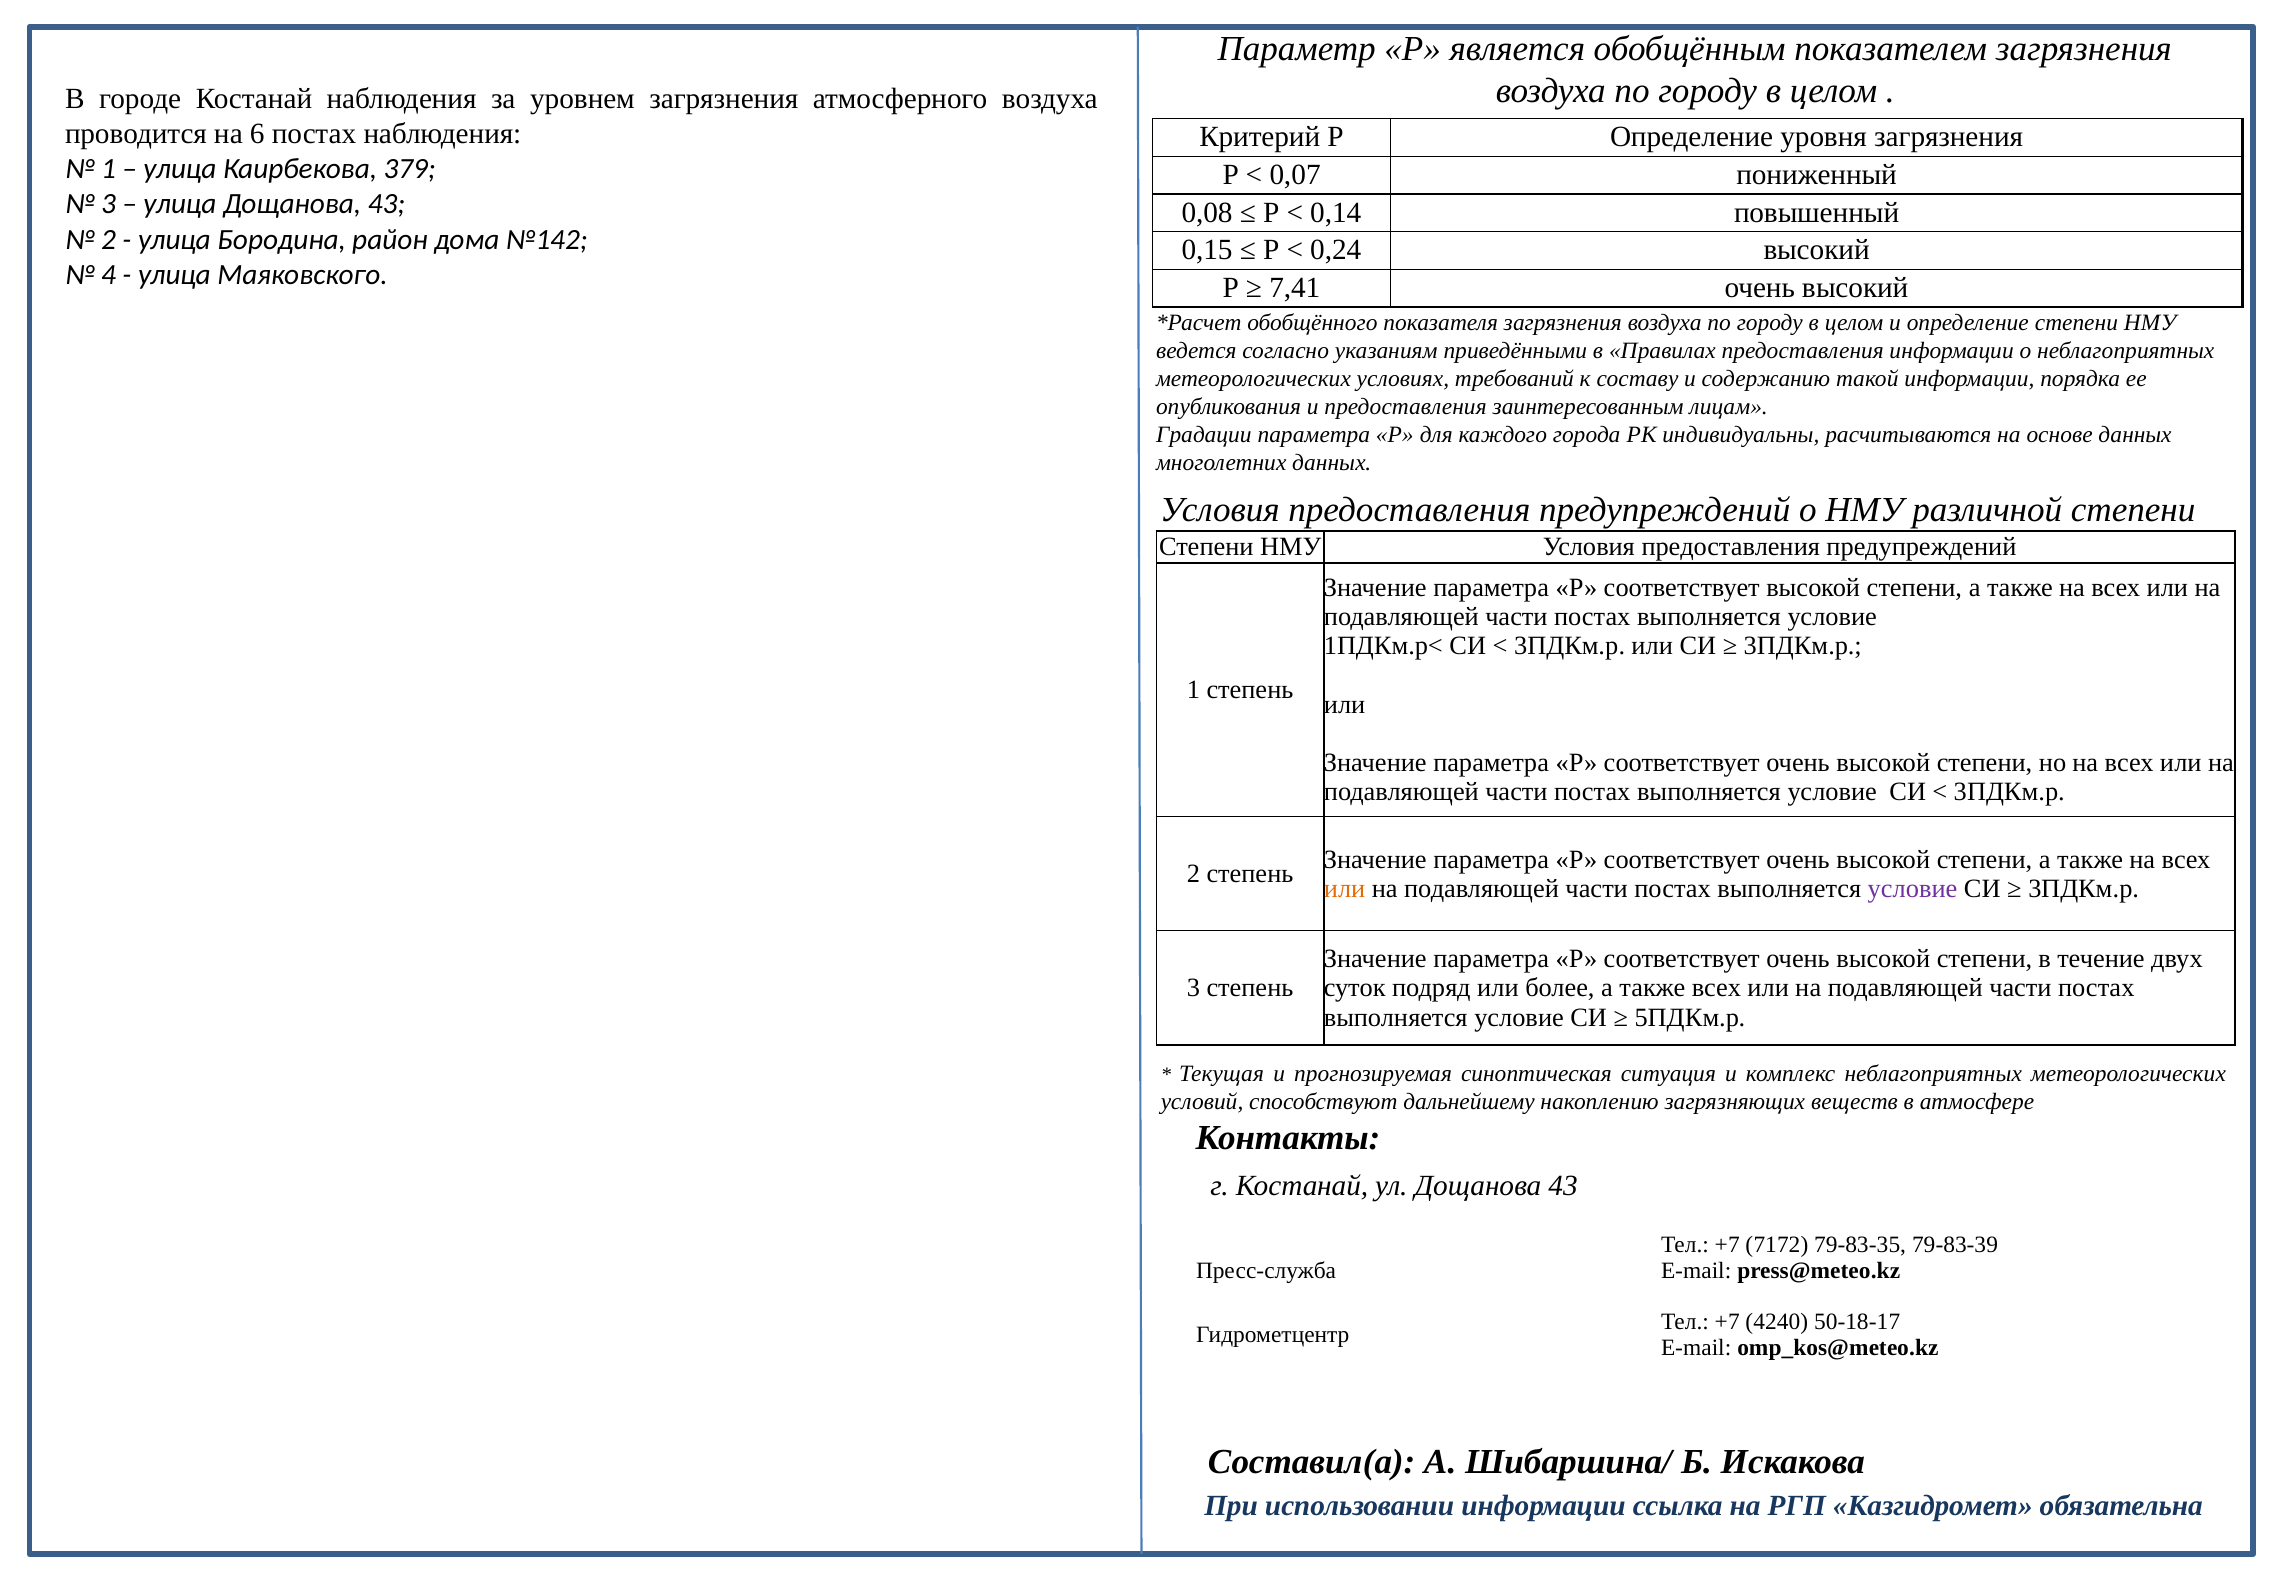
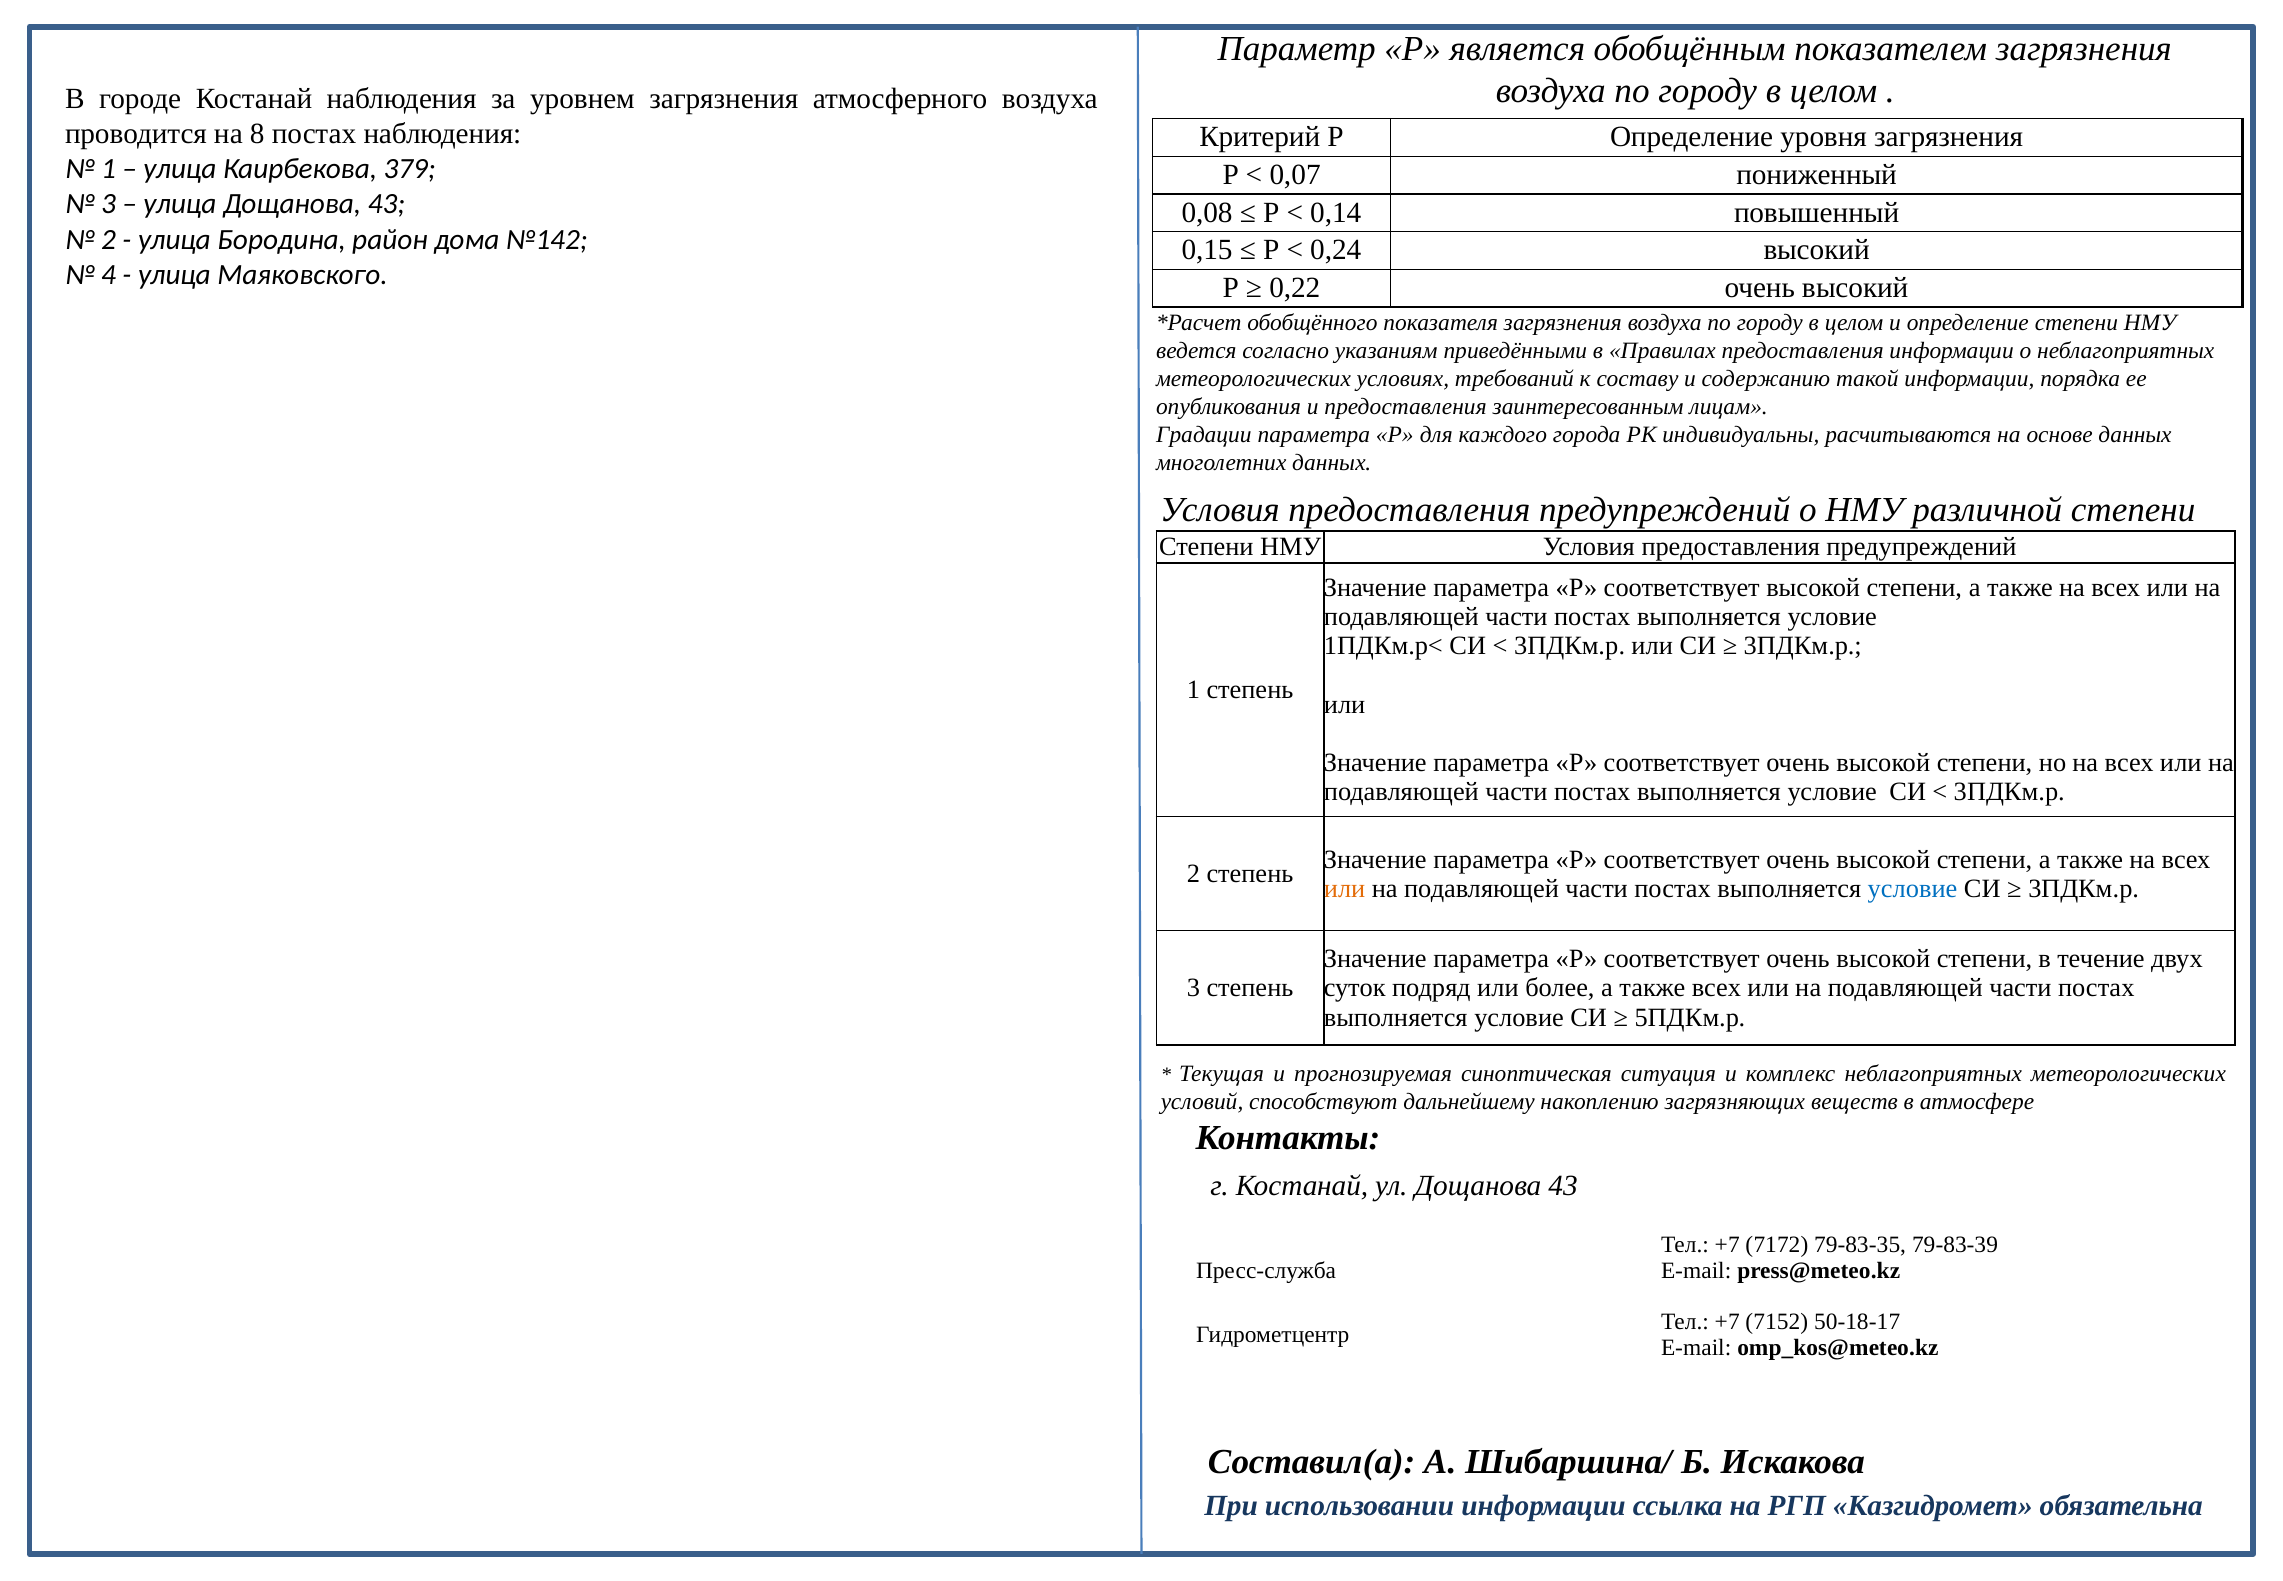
6: 6 -> 8
7,41: 7,41 -> 0,22
условие at (1913, 888) colour: purple -> blue
4240: 4240 -> 7152
